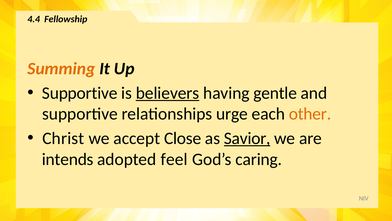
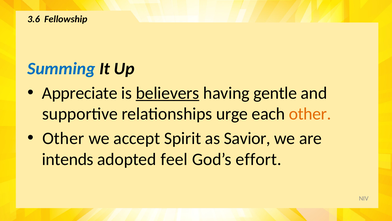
4.4: 4.4 -> 3.6
Summing colour: orange -> blue
Supportive at (80, 93): Supportive -> Appreciate
Christ at (63, 138): Christ -> Other
Close: Close -> Spirit
Savior underline: present -> none
caring: caring -> effort
